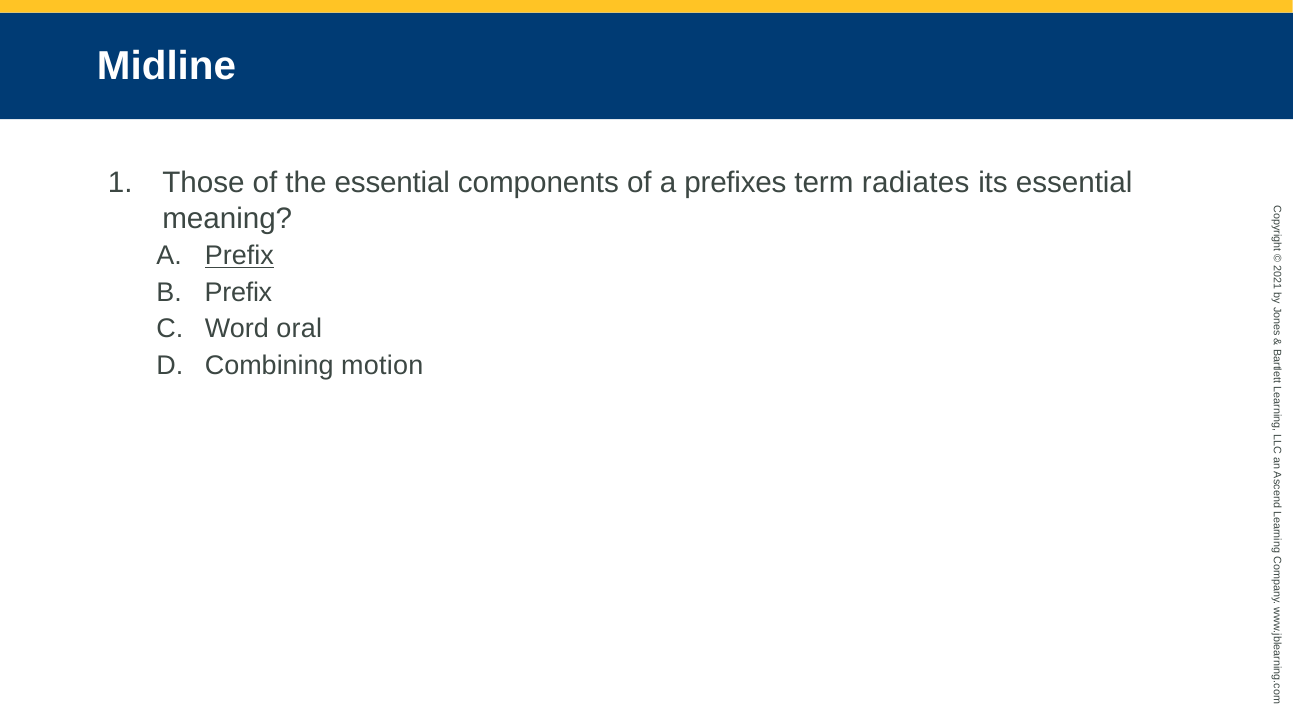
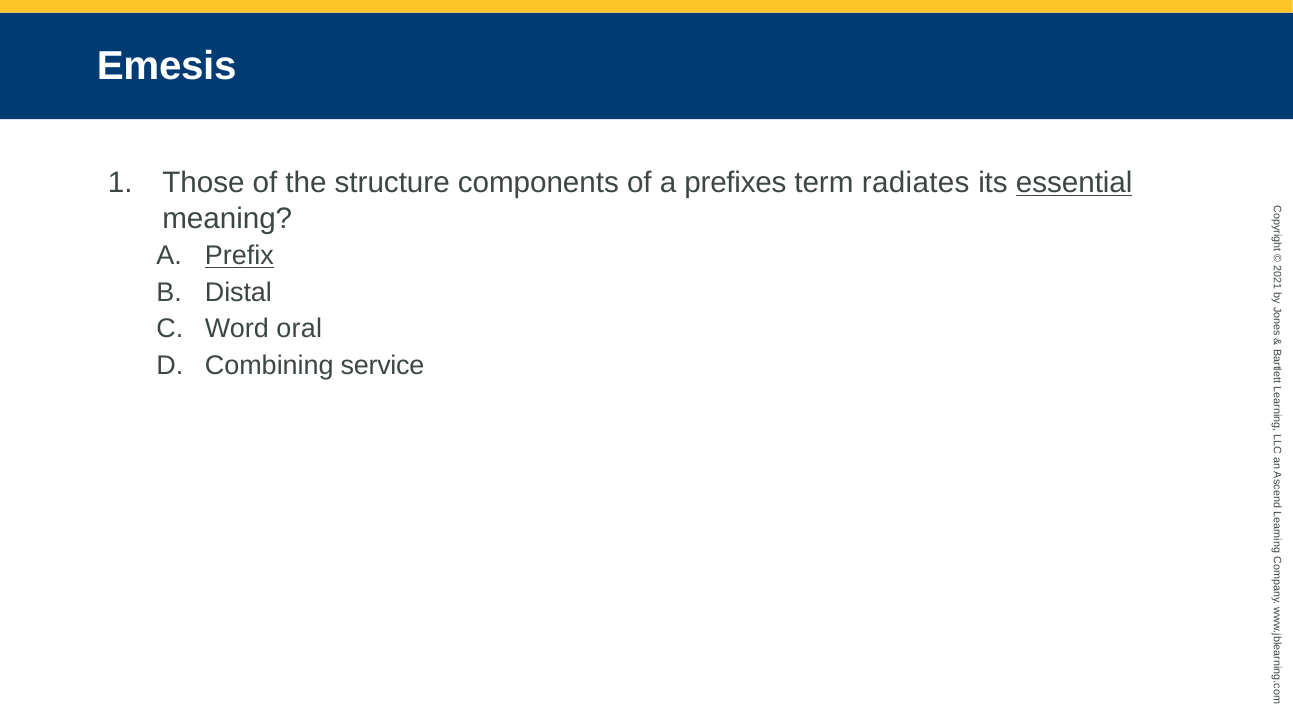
Midline: Midline -> Emesis
the essential: essential -> structure
essential at (1074, 183) underline: none -> present
Prefix at (238, 293): Prefix -> Distal
motion: motion -> service
